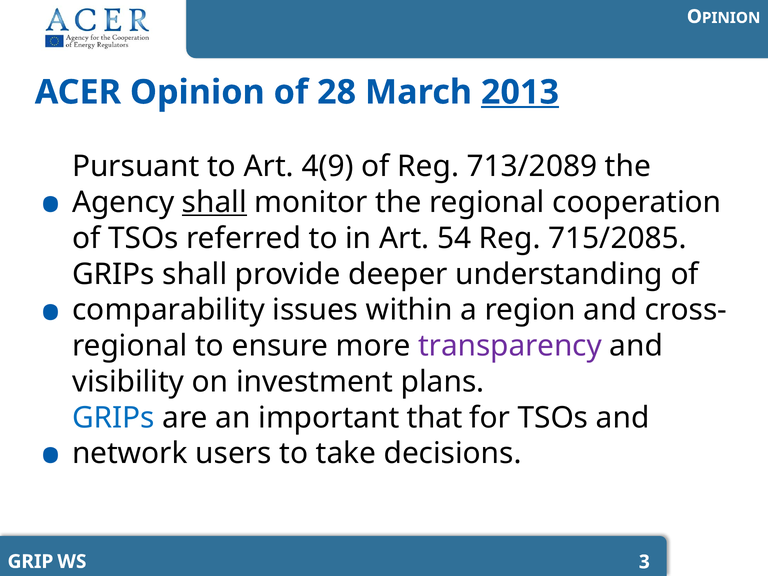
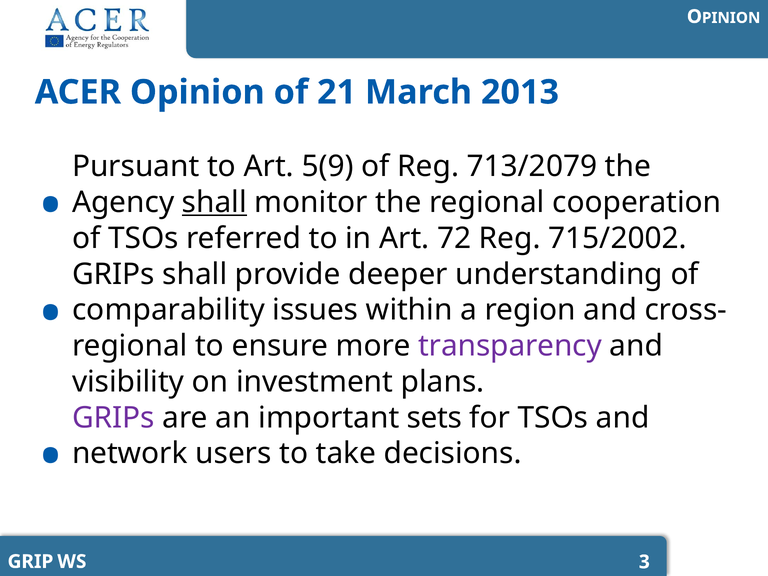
28: 28 -> 21
2013 underline: present -> none
4(9: 4(9 -> 5(9
713/2089: 713/2089 -> 713/2079
54: 54 -> 72
715/2085: 715/2085 -> 715/2002
GRIPs at (113, 418) colour: blue -> purple
that: that -> sets
